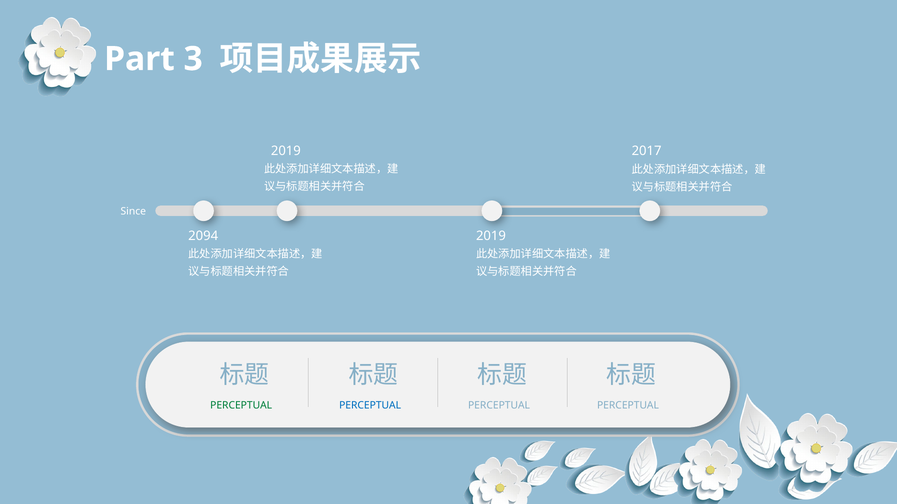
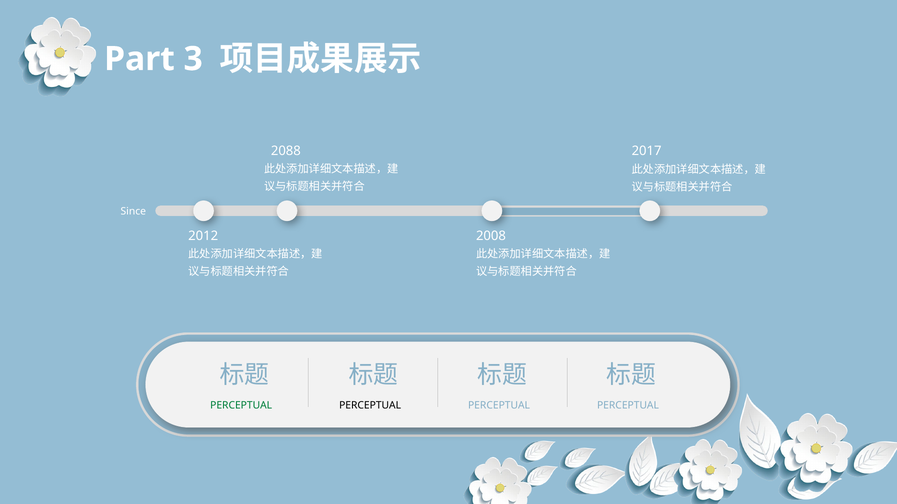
2019 at (286, 151): 2019 -> 2088
2094: 2094 -> 2012
2019 at (491, 236): 2019 -> 2008
PERCEPTUAL at (370, 406) colour: blue -> black
